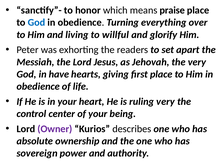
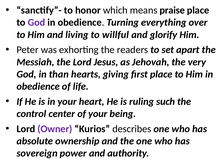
God at (36, 22) colour: blue -> purple
have: have -> than
ruling very: very -> such
